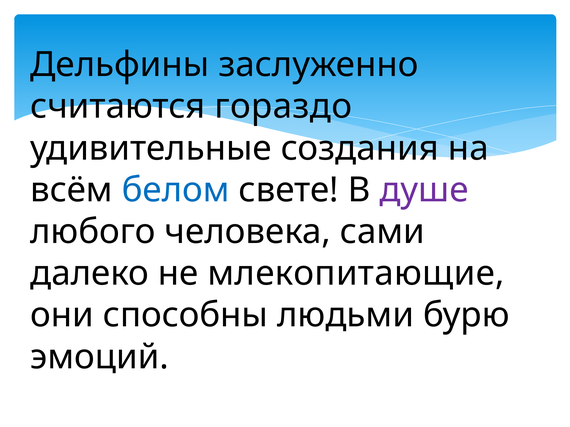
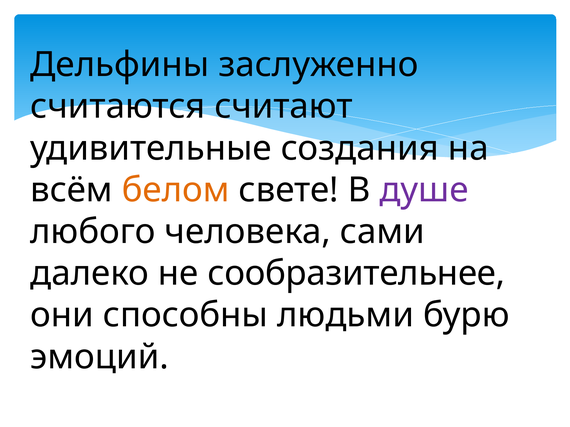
гораздо: гораздо -> считают
белом colour: blue -> orange
млекопитающие: млекопитающие -> сообразительнее
